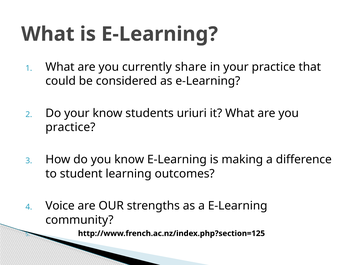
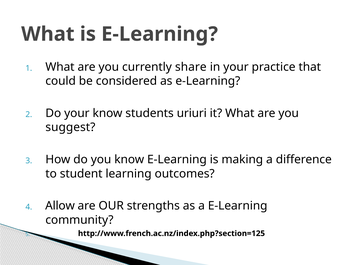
practice at (70, 128): practice -> suggest
Voice: Voice -> Allow
